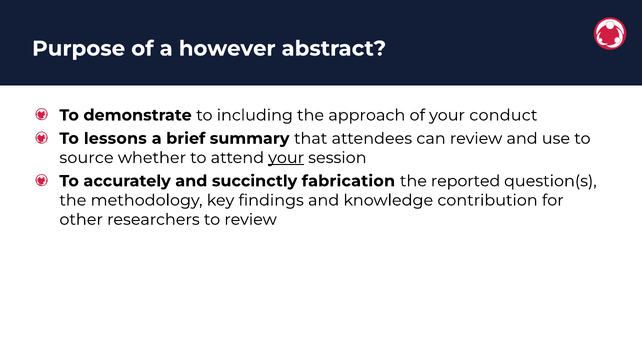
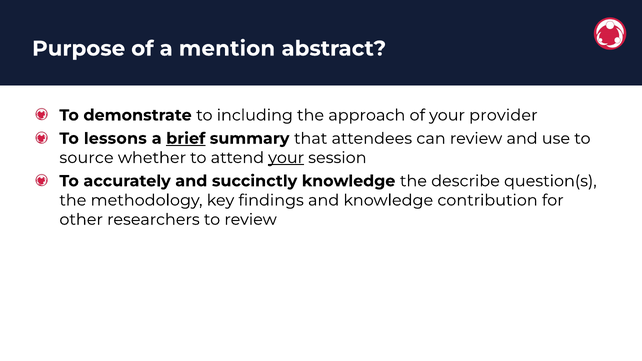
however: however -> mention
conduct: conduct -> provider
brief underline: none -> present
succinctly fabrication: fabrication -> knowledge
reported: reported -> describe
